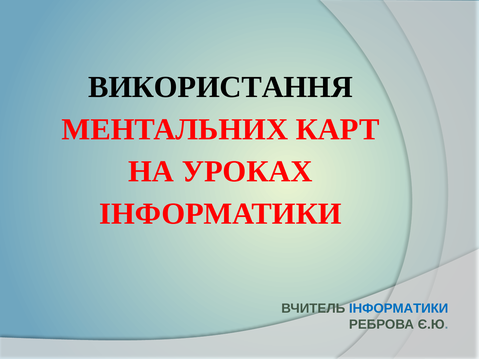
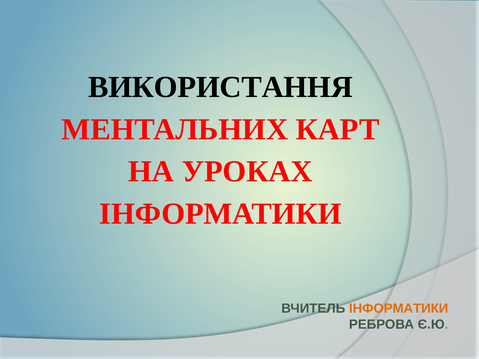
ІНФОРМАТИКИ at (399, 309) colour: blue -> orange
